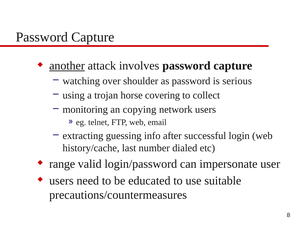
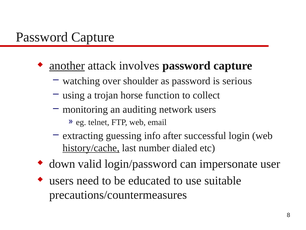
covering: covering -> function
copying: copying -> auditing
history/cache underline: none -> present
range: range -> down
